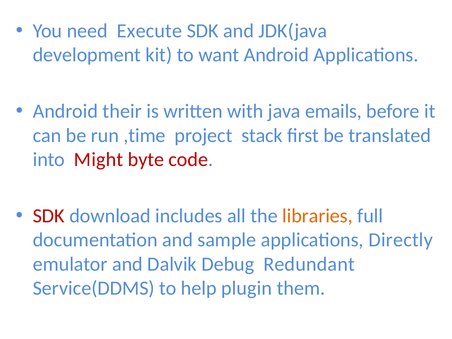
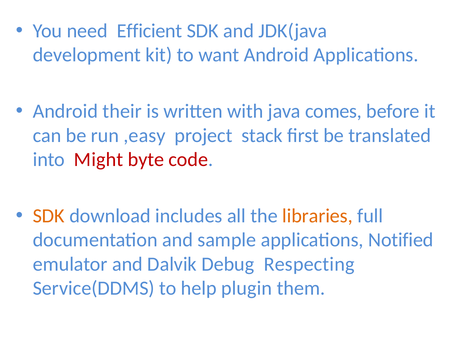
Execute: Execute -> Efficient
emails: emails -> comes
,time: ,time -> ,easy
SDK at (49, 216) colour: red -> orange
Directly: Directly -> Notified
Redundant: Redundant -> Respecting
